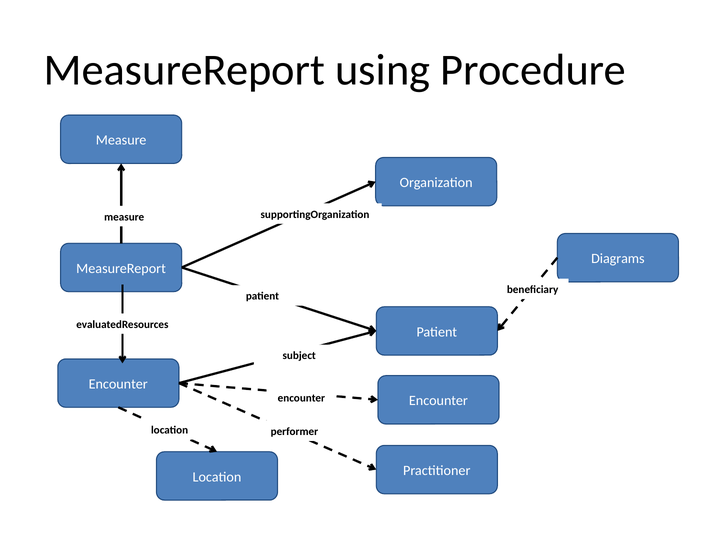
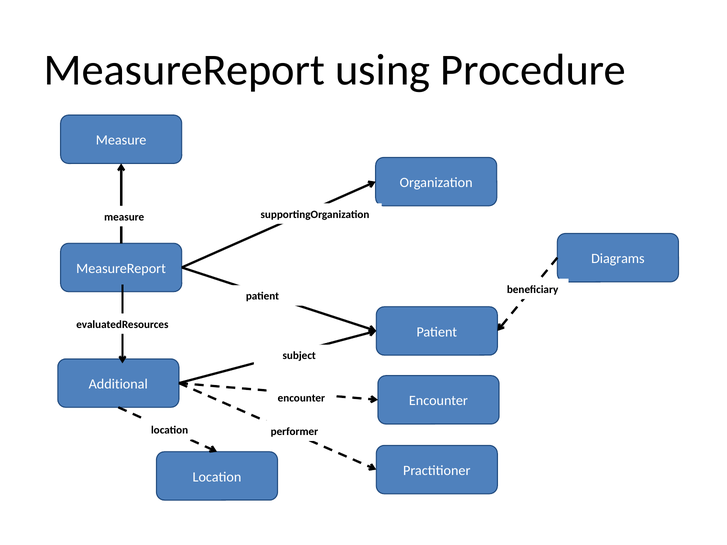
Encounter at (118, 384): Encounter -> Additional
